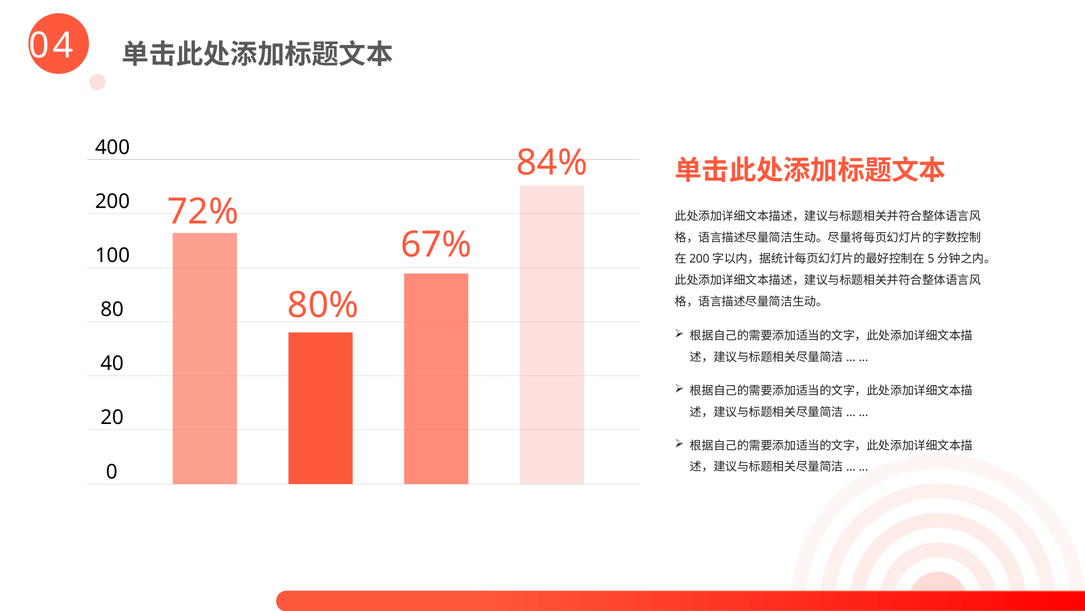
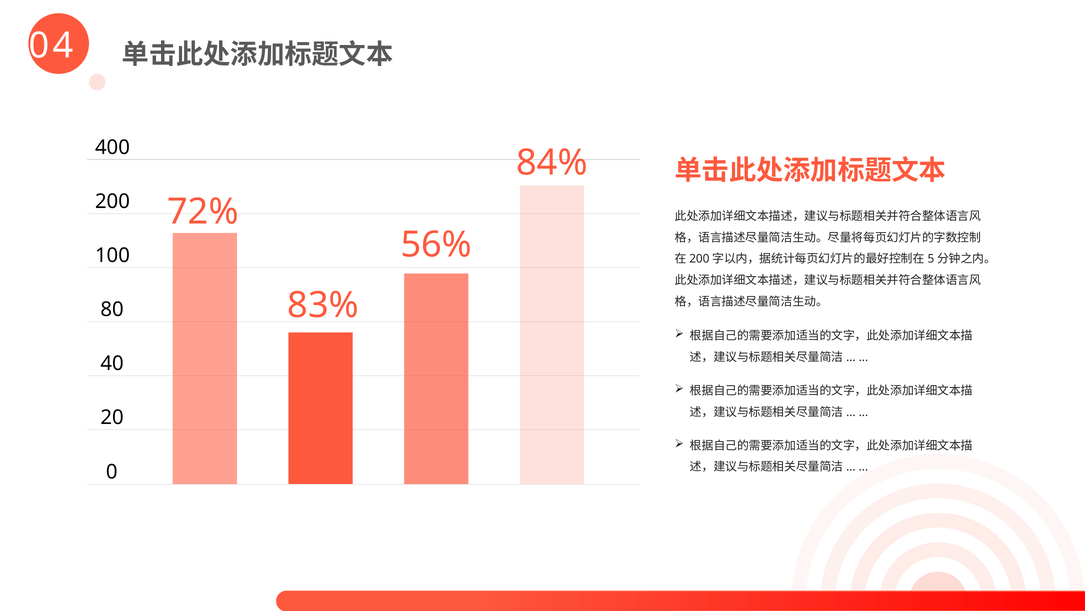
67%: 67% -> 56%
80%: 80% -> 83%
